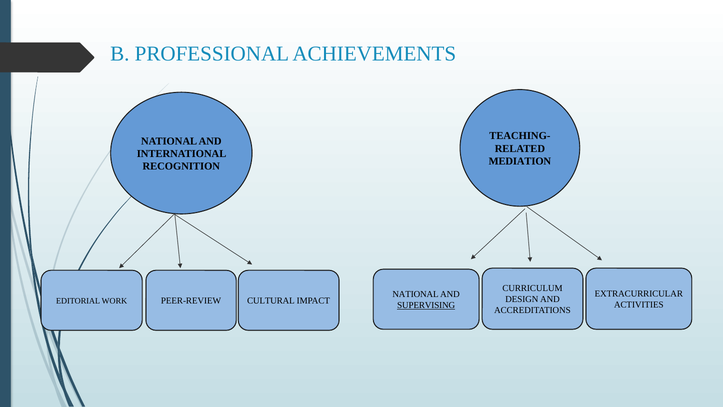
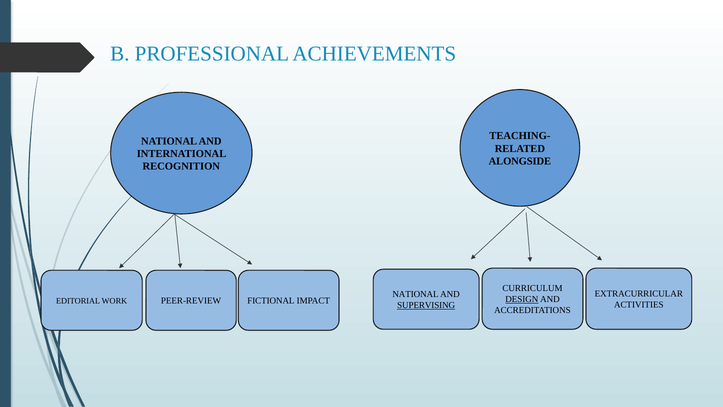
MEDIATION: MEDIATION -> ALONGSIDE
DESIGN underline: none -> present
CULTURAL: CULTURAL -> FICTIONAL
